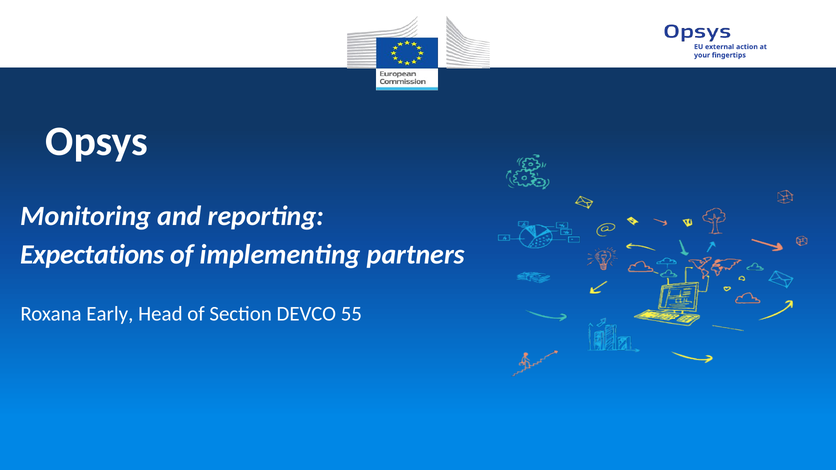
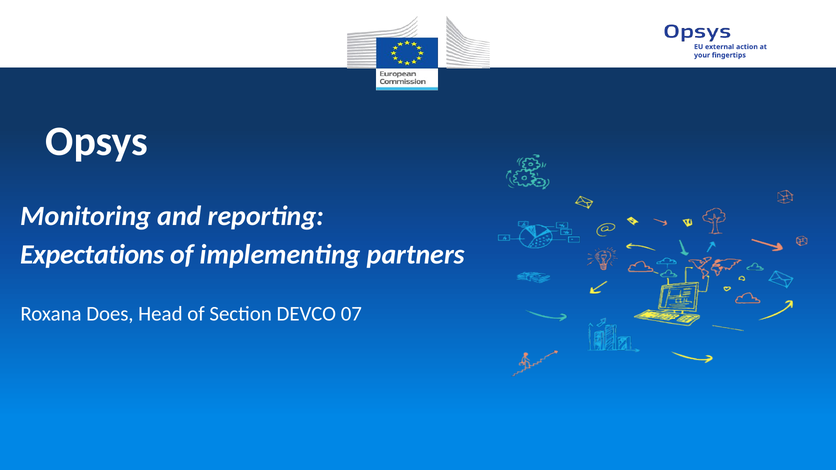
Early: Early -> Does
55: 55 -> 07
